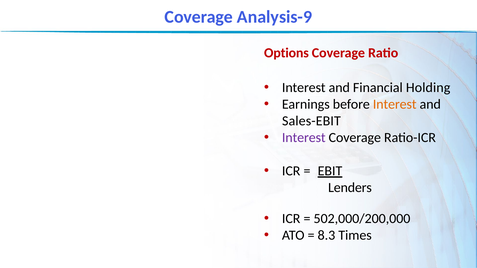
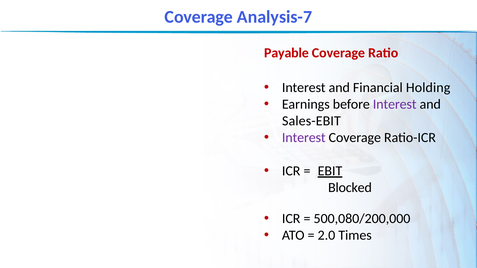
Analysis-9: Analysis-9 -> Analysis-7
Options: Options -> Payable
Interest at (395, 104) colour: orange -> purple
Lenders: Lenders -> Blocked
502,000/200,000: 502,000/200,000 -> 500,080/200,000
8.3: 8.3 -> 2.0
